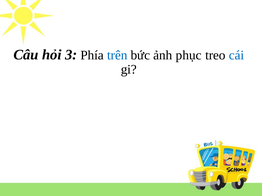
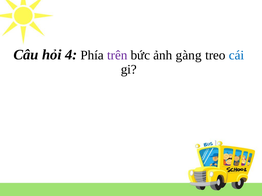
3: 3 -> 4
trên colour: blue -> purple
phục: phục -> gàng
